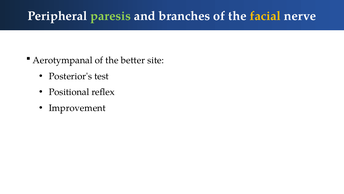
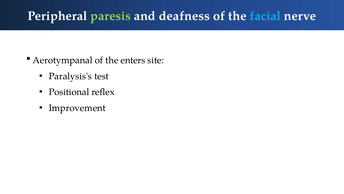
branches: branches -> deafness
facial colour: yellow -> light blue
better: better -> enters
Posterior's: Posterior's -> Paralysis's
